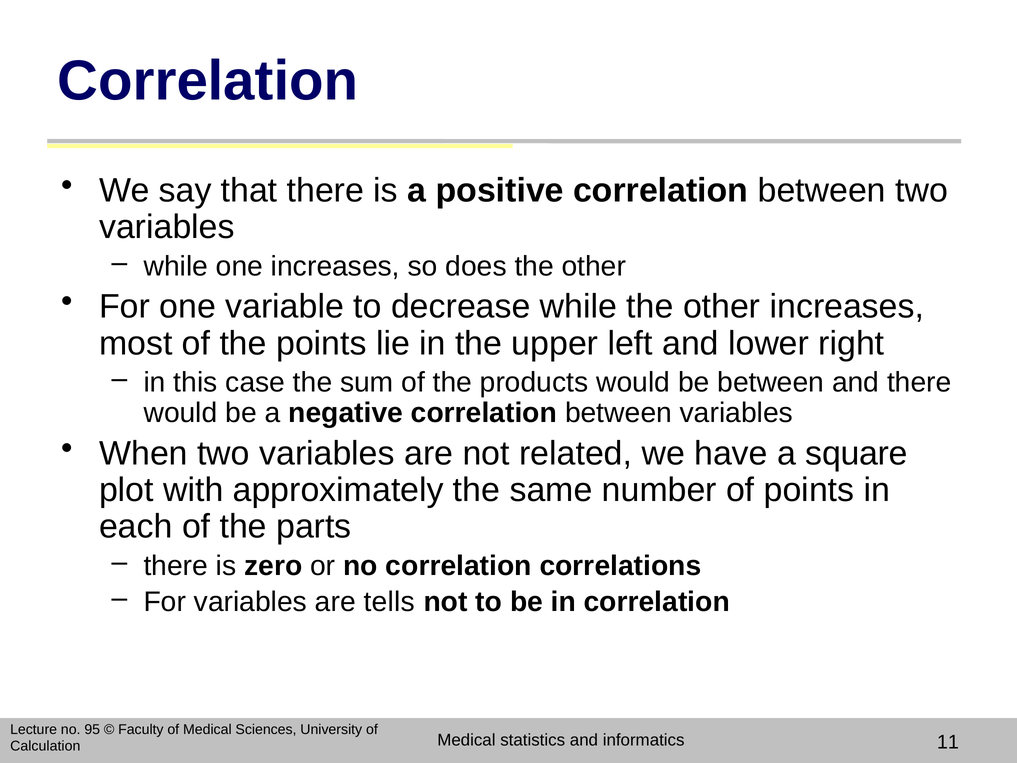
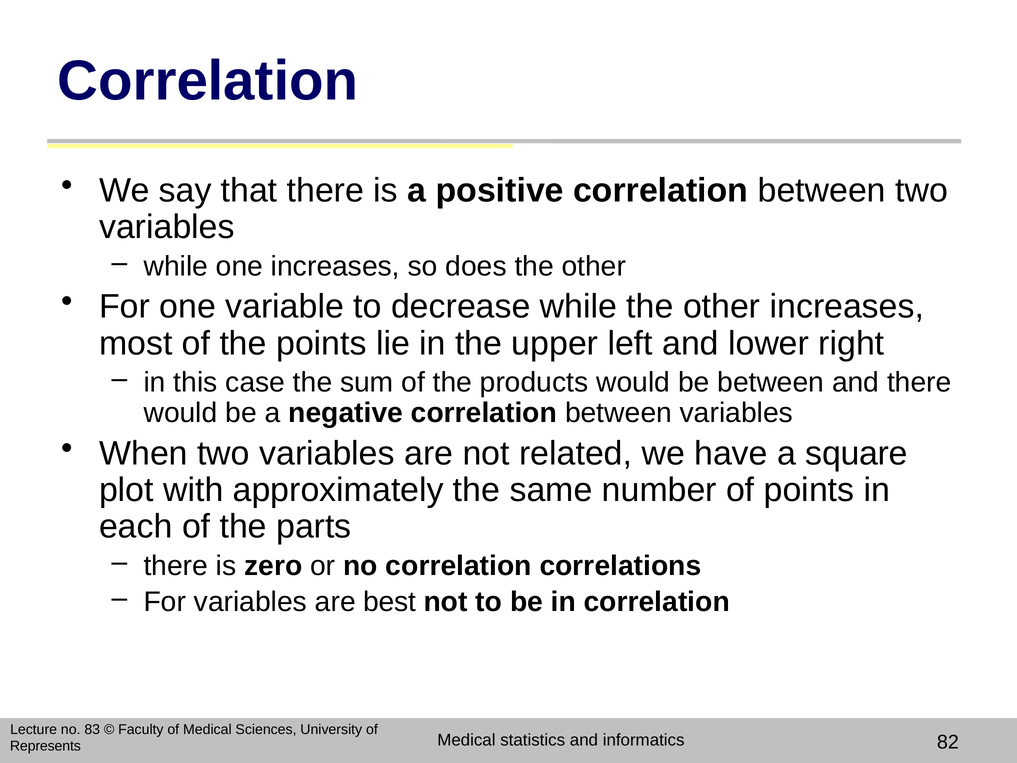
tells: tells -> best
95: 95 -> 83
11: 11 -> 82
Calculation: Calculation -> Represents
